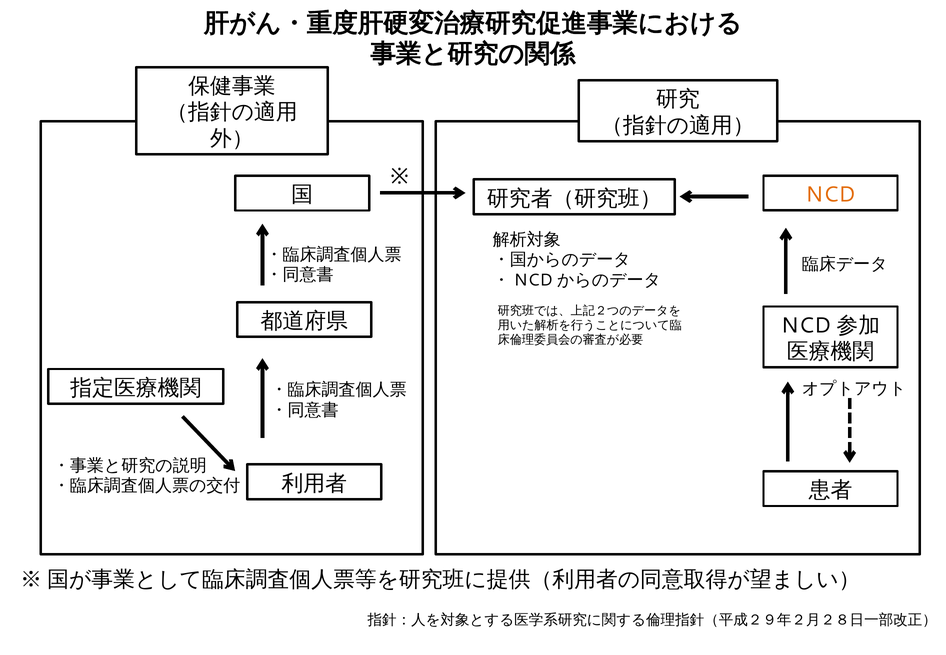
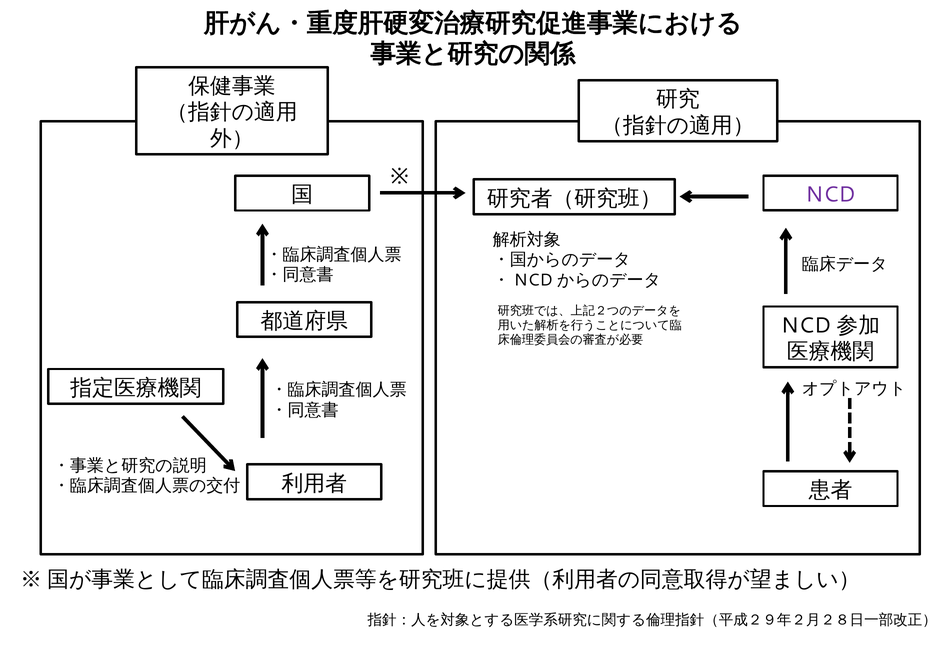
NCD colour: orange -> purple
